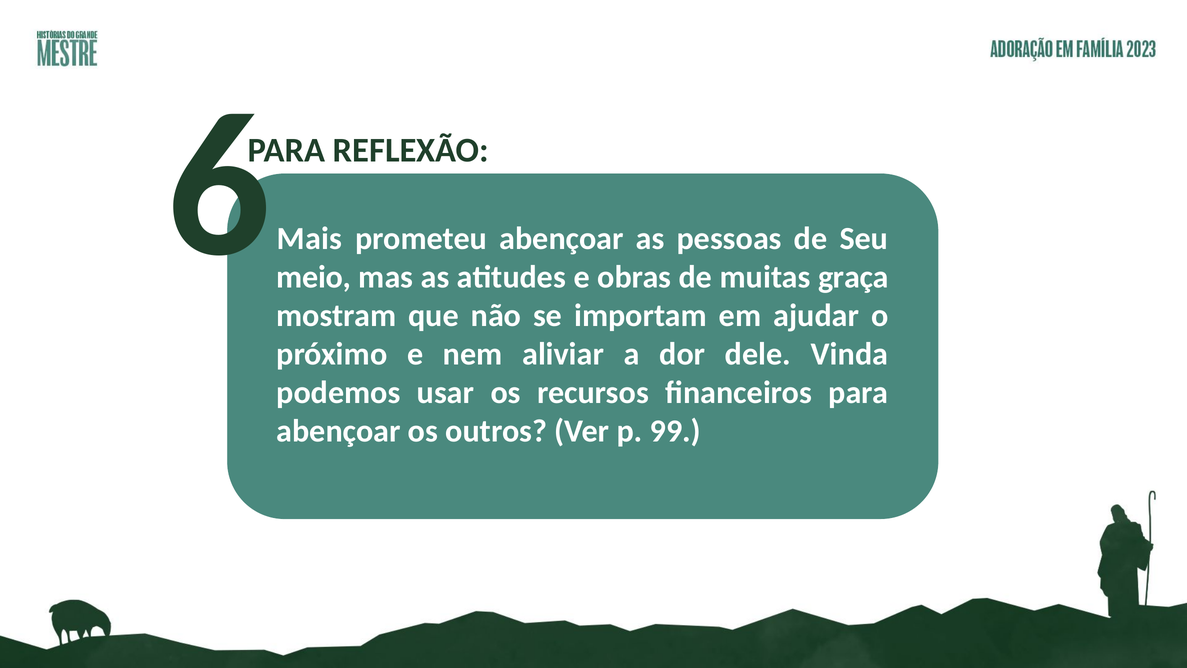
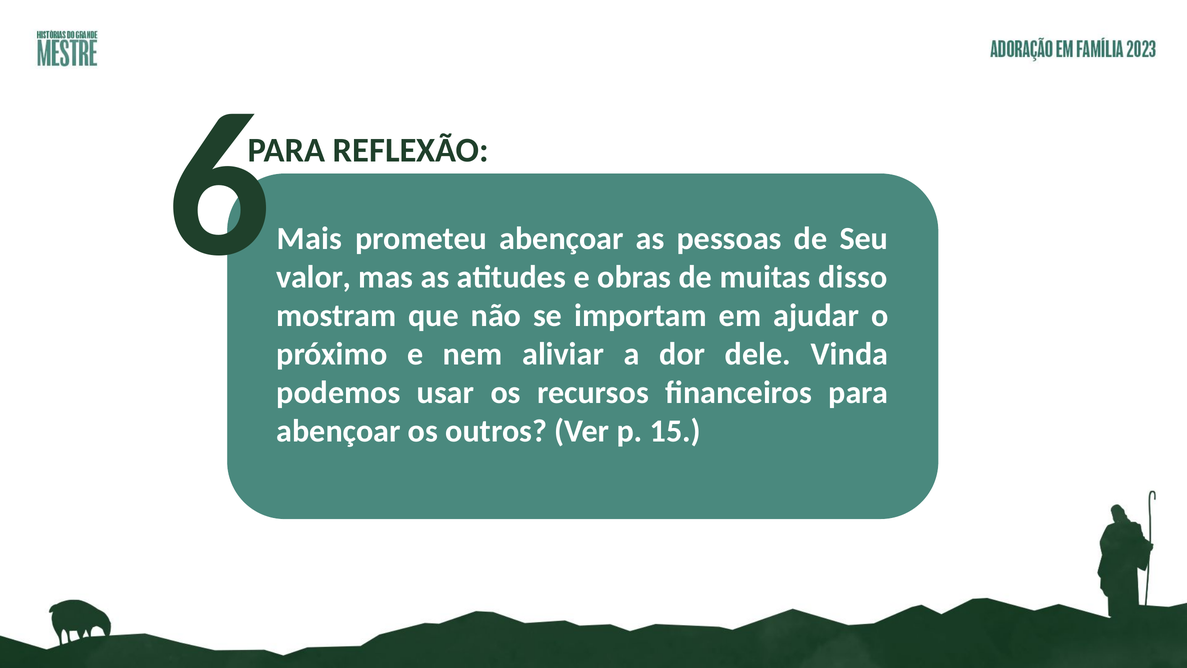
meio: meio -> valor
graça: graça -> disso
99: 99 -> 15
